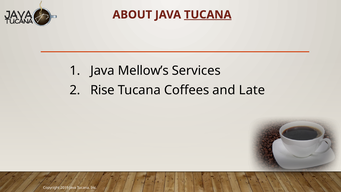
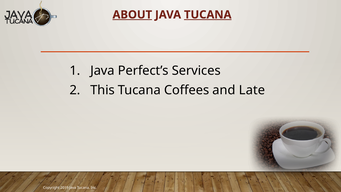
ABOUT underline: none -> present
Mellow’s: Mellow’s -> Perfect’s
Rise: Rise -> This
